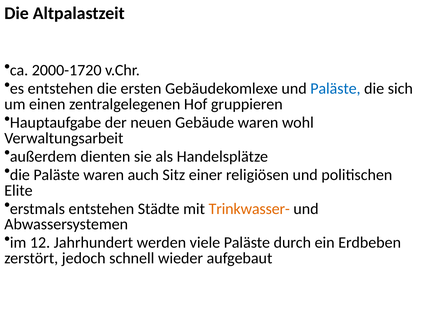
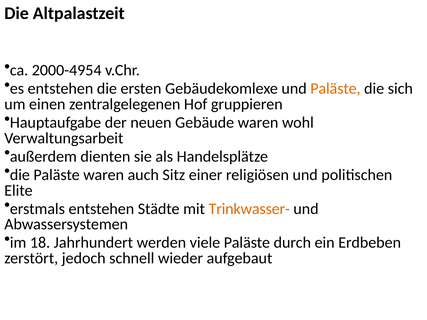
2000-1720: 2000-1720 -> 2000-4954
Paläste at (335, 89) colour: blue -> orange
12: 12 -> 18
